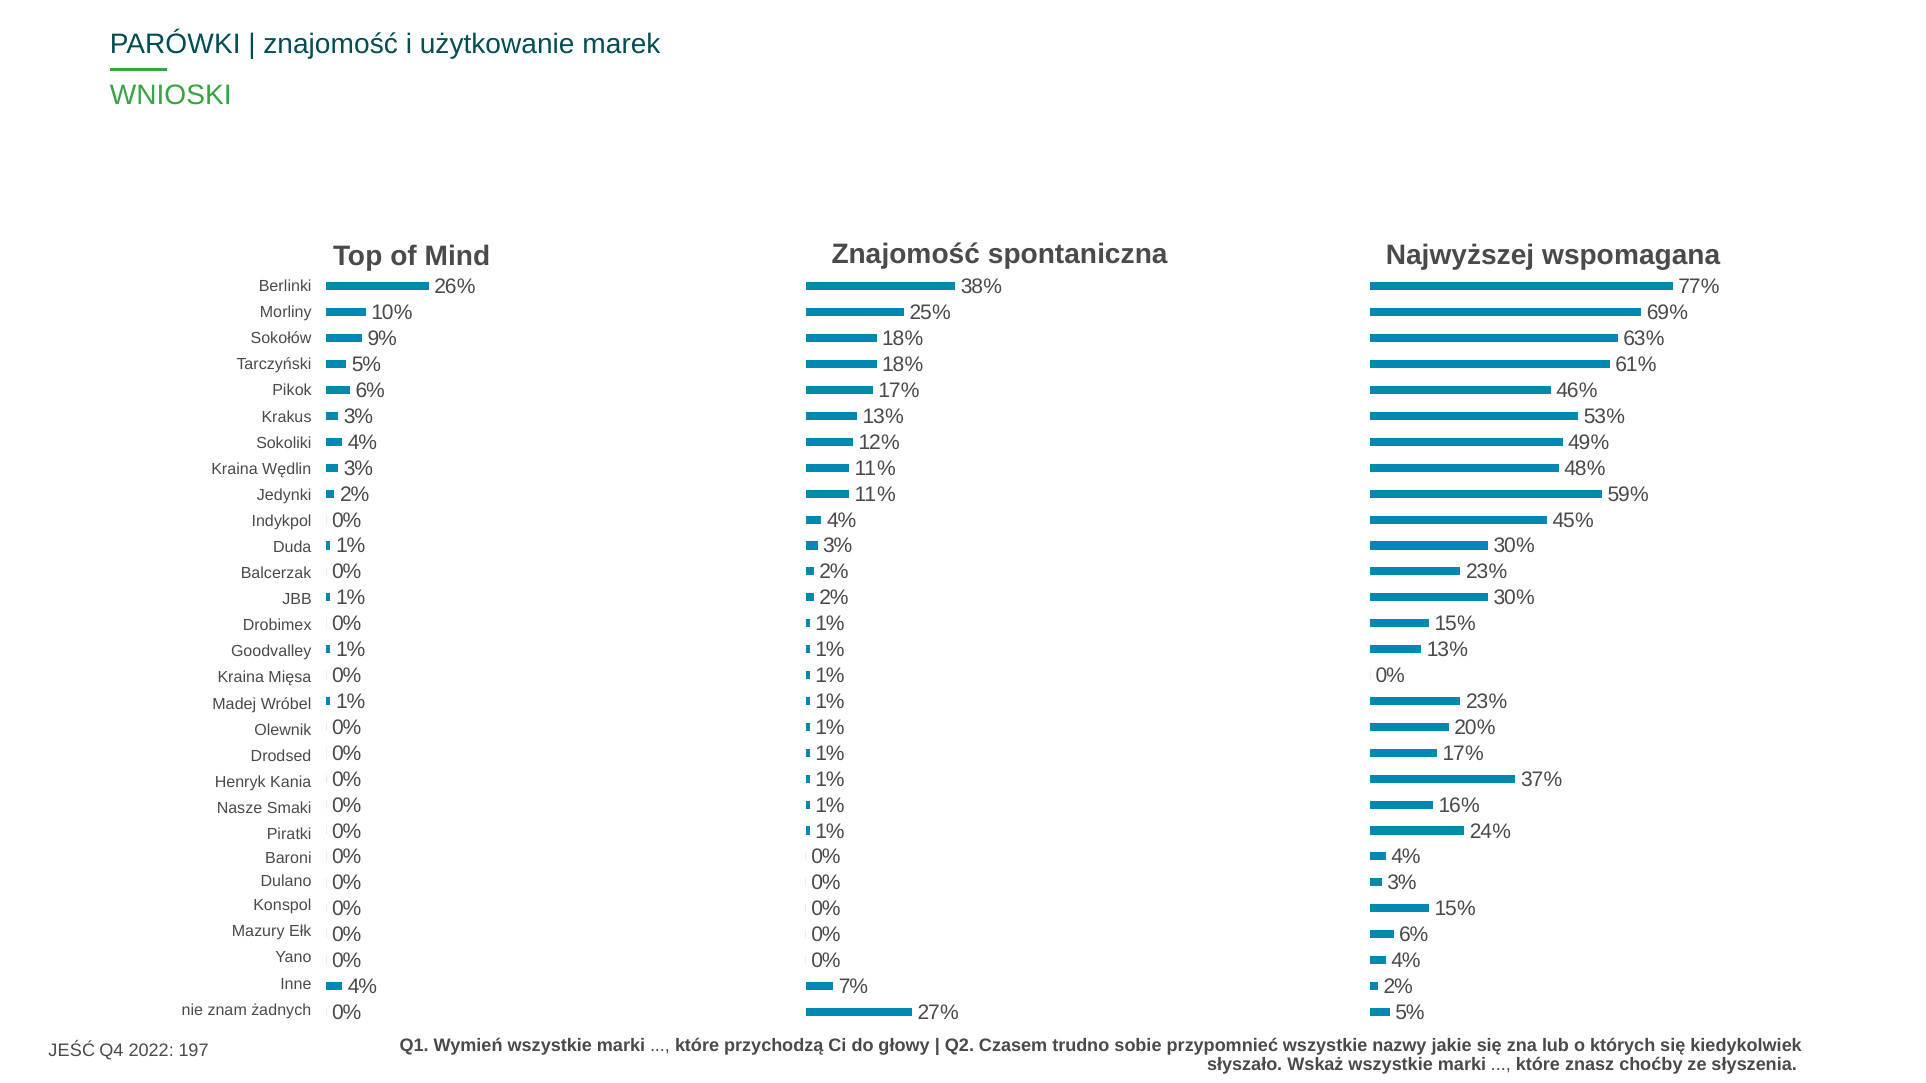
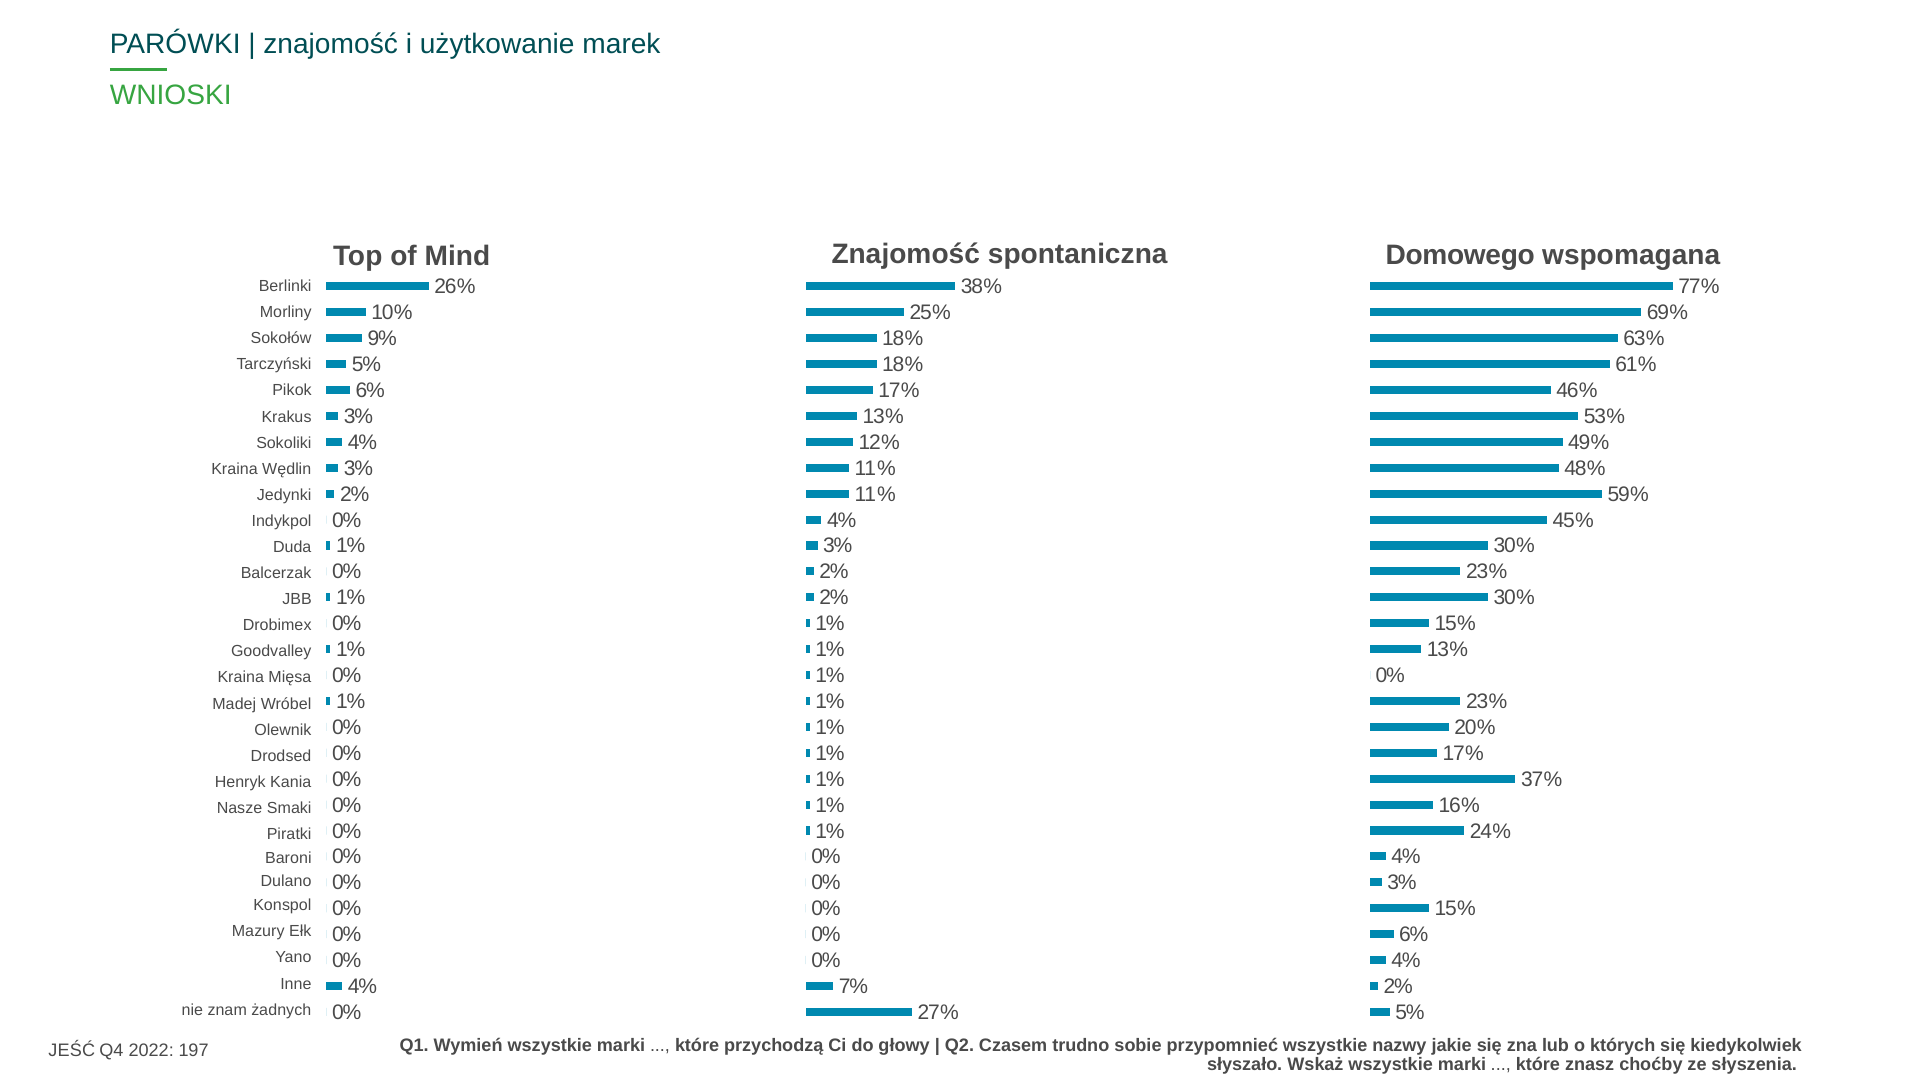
Najwyższej: Najwyższej -> Domowego
